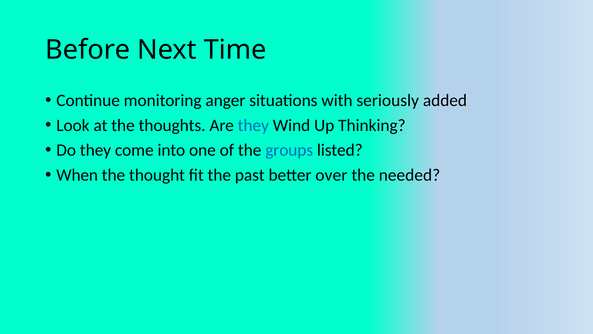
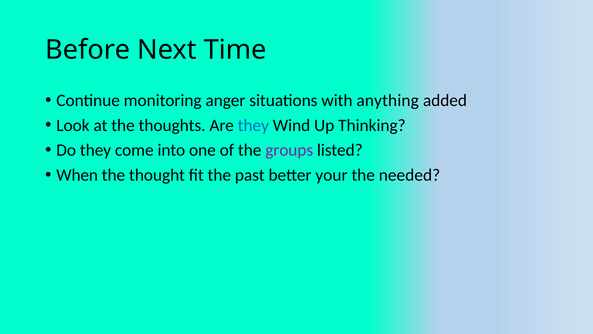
seriously: seriously -> anything
groups colour: blue -> purple
over: over -> your
